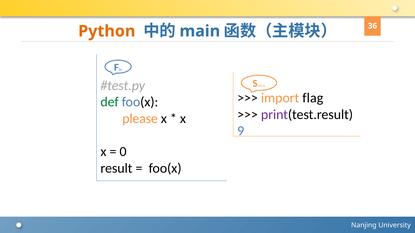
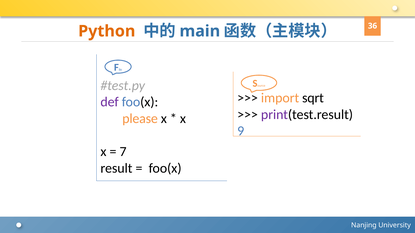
flag: flag -> sqrt
def colour: green -> purple
0: 0 -> 7
